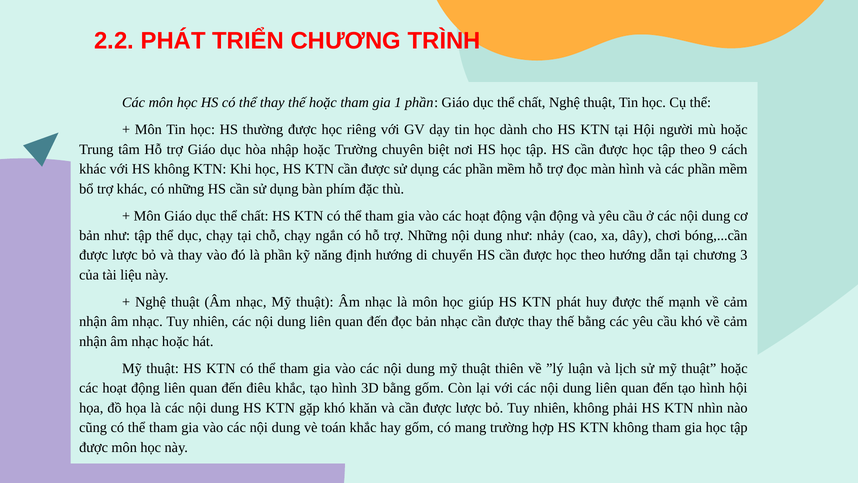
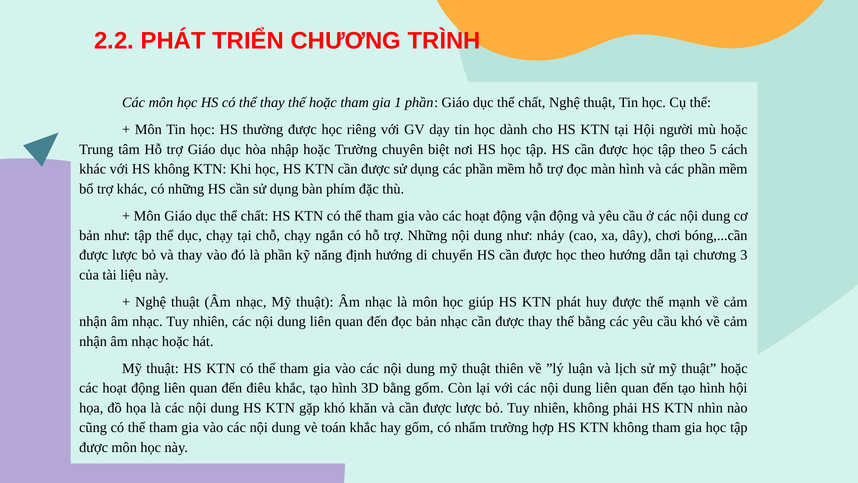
9: 9 -> 5
mang: mang -> nhẩm
